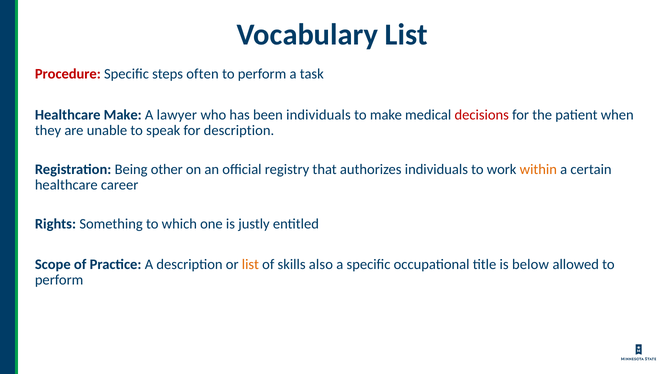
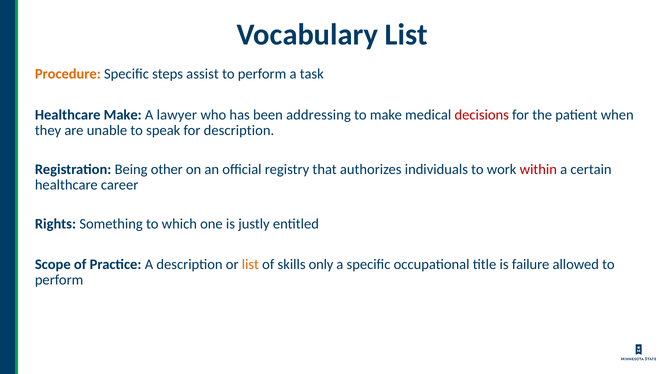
Procedure colour: red -> orange
often: often -> assist
been individuals: individuals -> addressing
within colour: orange -> red
also: also -> only
below: below -> failure
